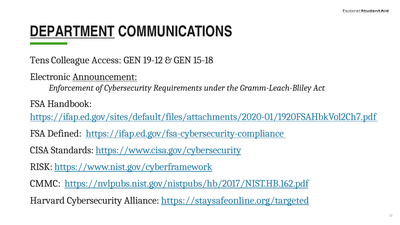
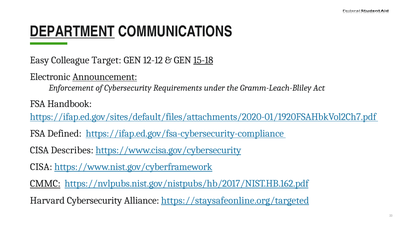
Tens: Tens -> Easy
Access: Access -> Target
19-12: 19-12 -> 12-12
15-18 underline: none -> present
Standards: Standards -> Describes
RISK at (41, 167): RISK -> CISA
CMMC underline: none -> present
